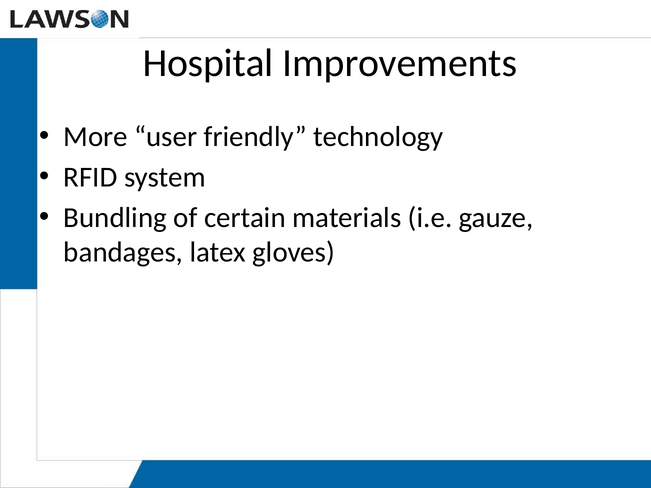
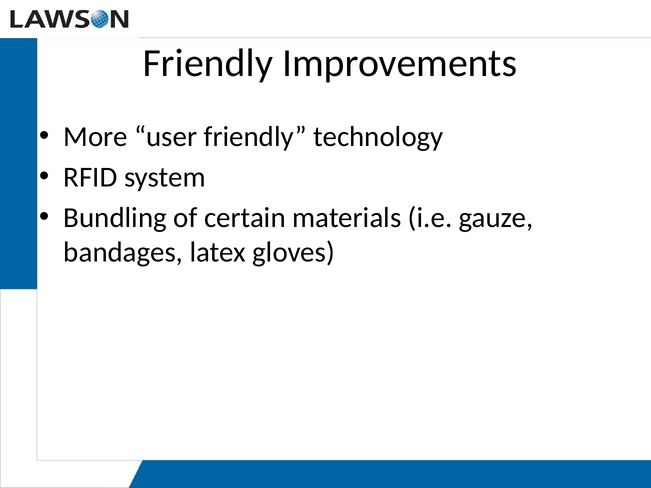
Hospital at (208, 63): Hospital -> Friendly
